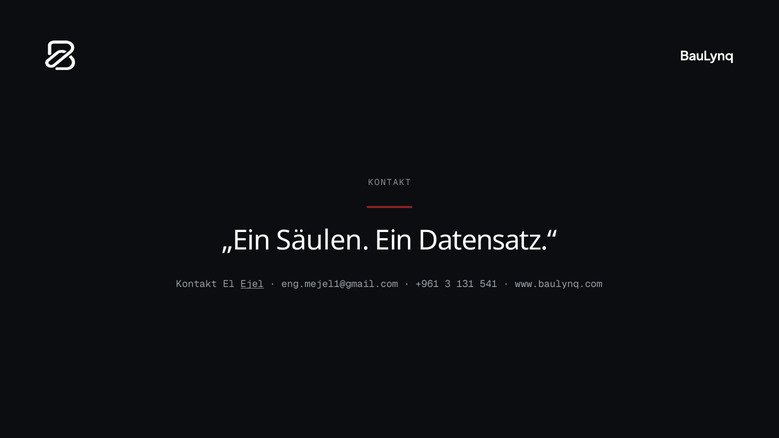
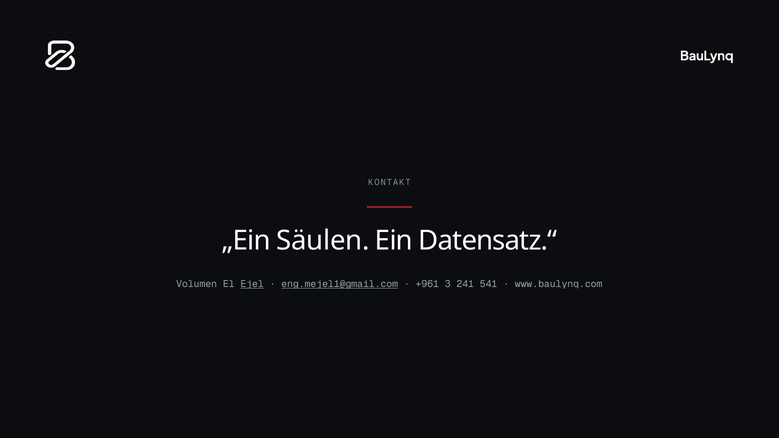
Kontakt at (197, 284): Kontakt -> Volumen
eng.mejel1@gmail.com underline: none -> present
131: 131 -> 241
